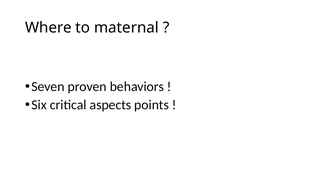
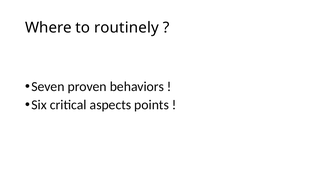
maternal: maternal -> routinely
